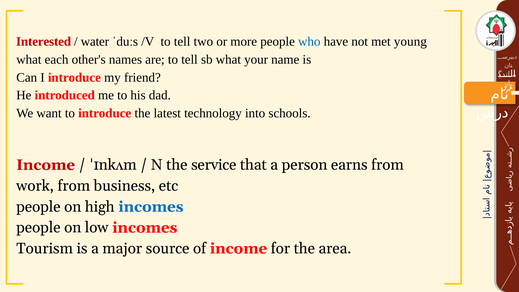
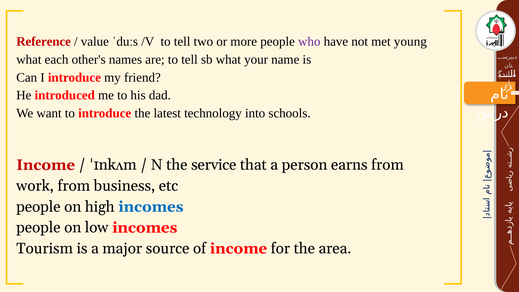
Interested: Interested -> Reference
water: water -> value
who colour: blue -> purple
